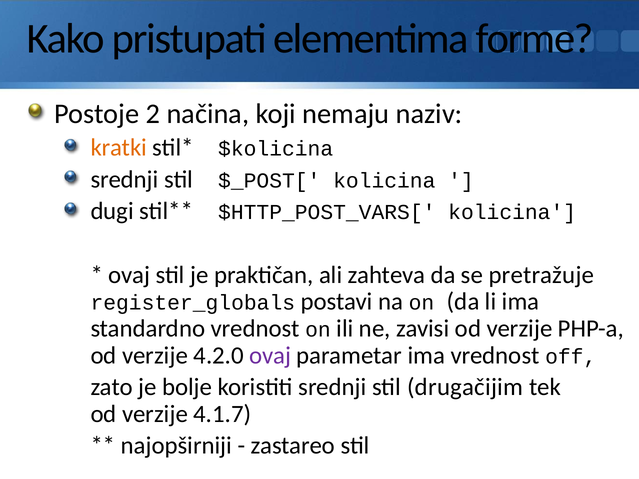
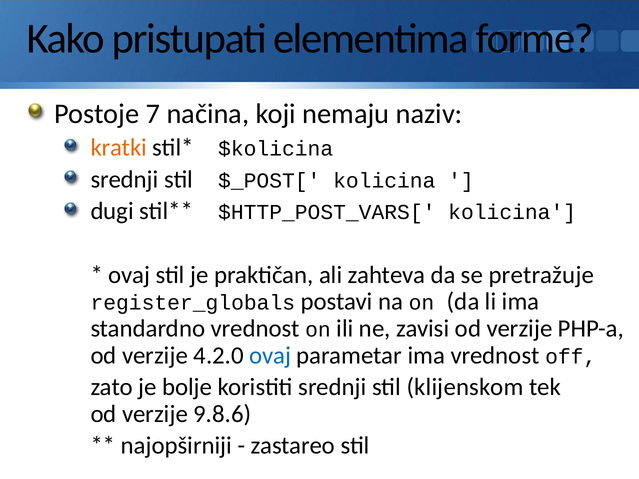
2: 2 -> 7
ovaj at (270, 356) colour: purple -> blue
drugačijim: drugačijim -> klijenskom
4.1.7: 4.1.7 -> 9.8.6
